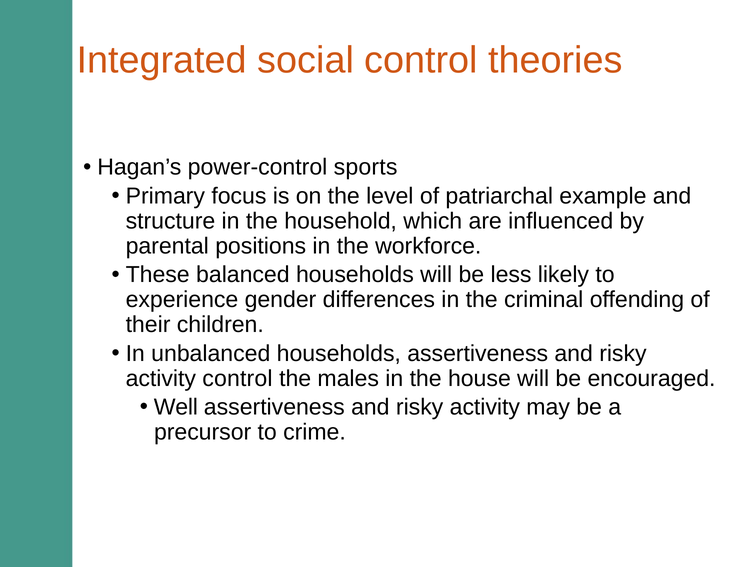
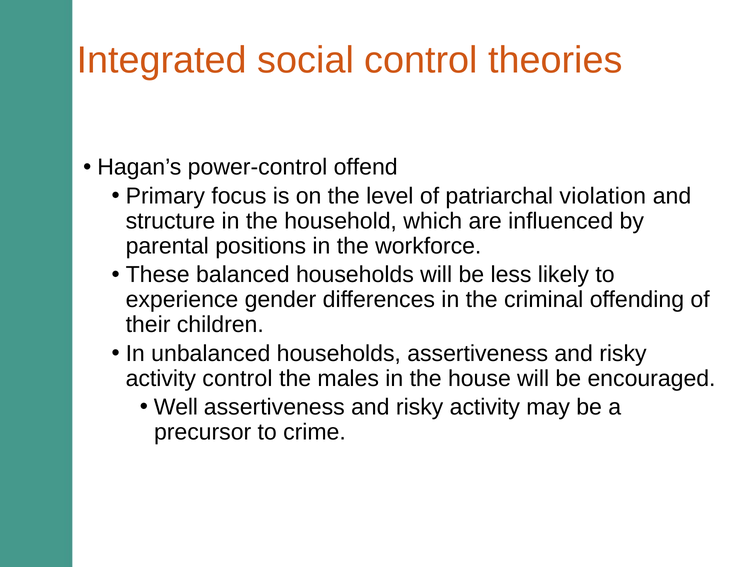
sports: sports -> offend
example: example -> violation
